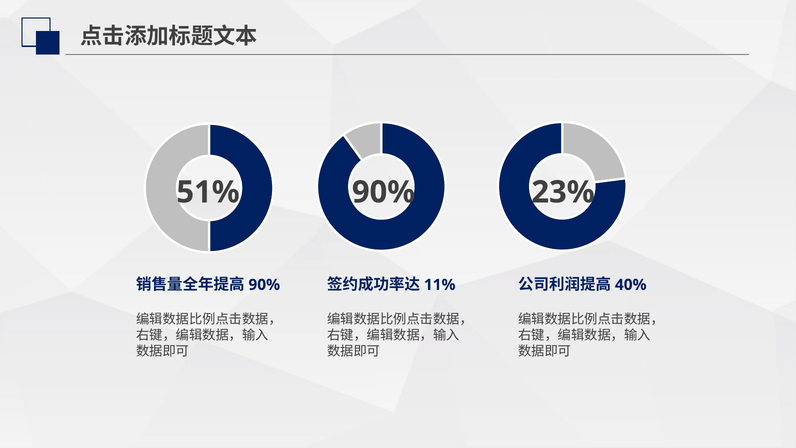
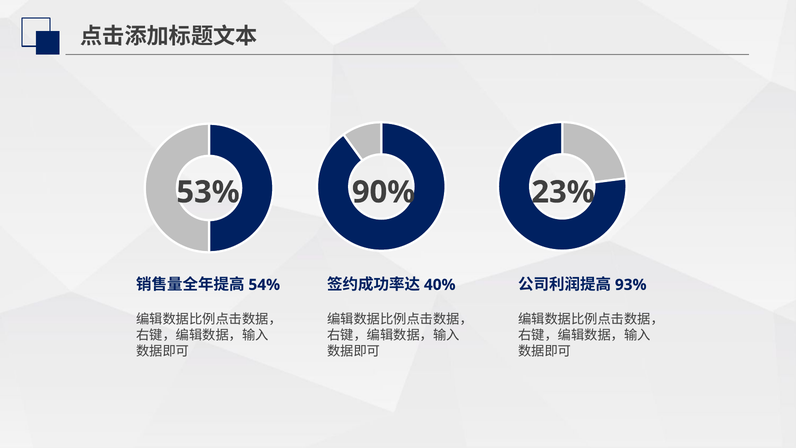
51%: 51% -> 53%
90% at (264, 285): 90% -> 54%
11%: 11% -> 40%
40%: 40% -> 93%
